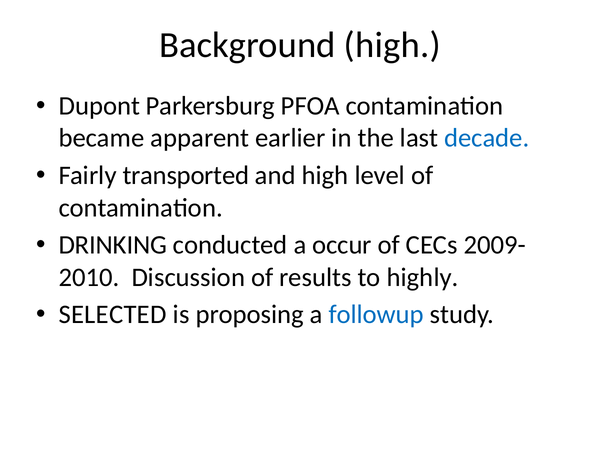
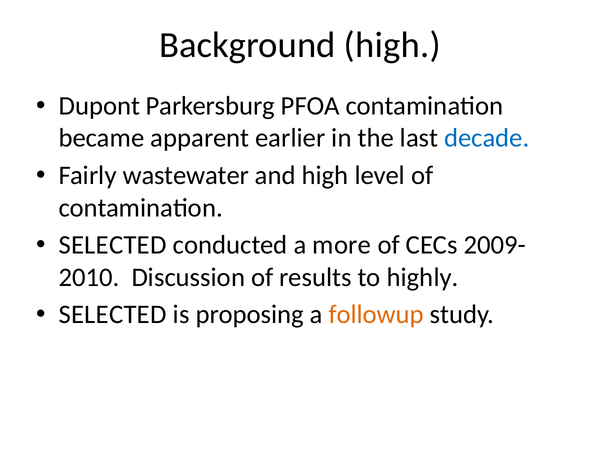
transported: transported -> wastewater
DRINKING at (113, 245): DRINKING -> SELECTED
occur: occur -> more
followup colour: blue -> orange
